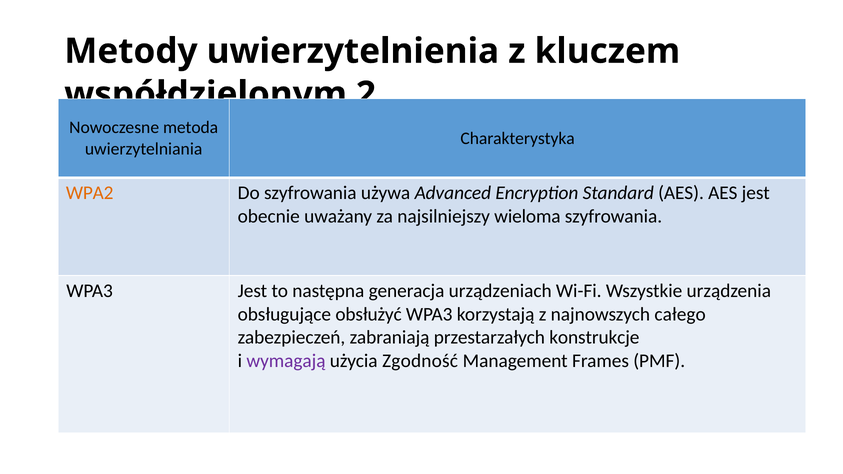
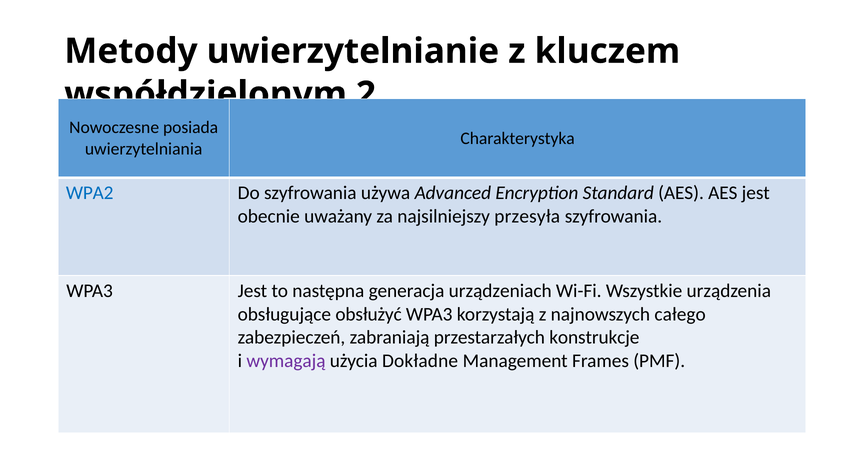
uwierzytelnienia: uwierzytelnienia -> uwierzytelnianie
metoda: metoda -> posiada
WPA2 colour: orange -> blue
wieloma: wieloma -> przesyła
Zgodność: Zgodność -> Dokładne
